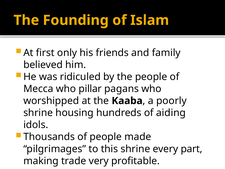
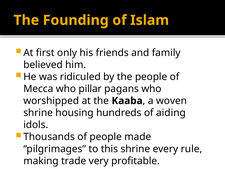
poorly: poorly -> woven
part: part -> rule
